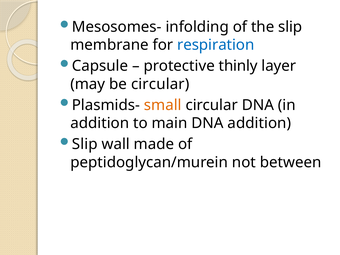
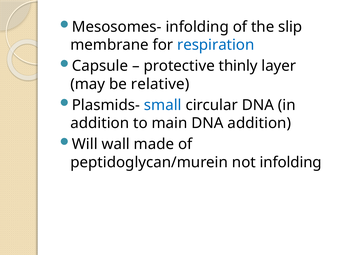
be circular: circular -> relative
small colour: orange -> blue
Slip at (85, 144): Slip -> Will
not between: between -> infolding
